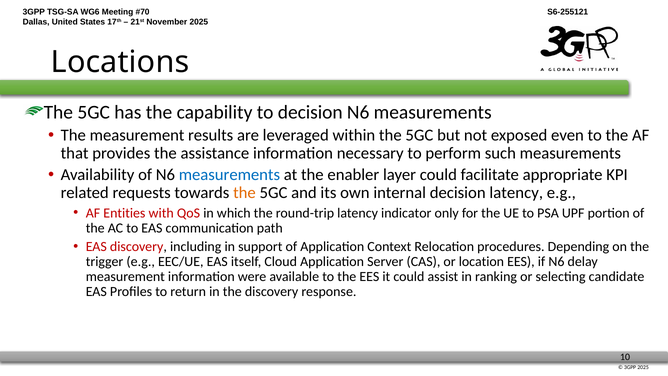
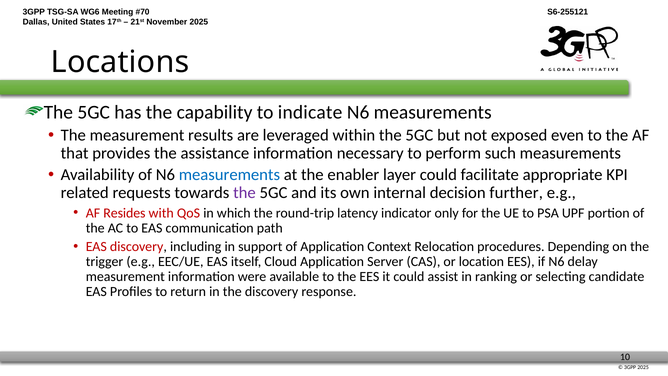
to decision: decision -> indicate
the at (244, 193) colour: orange -> purple
decision latency: latency -> further
Entities: Entities -> Resides
